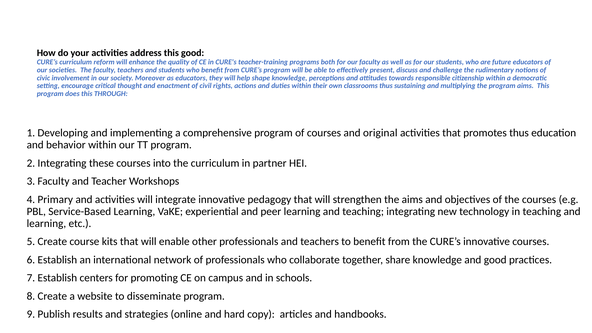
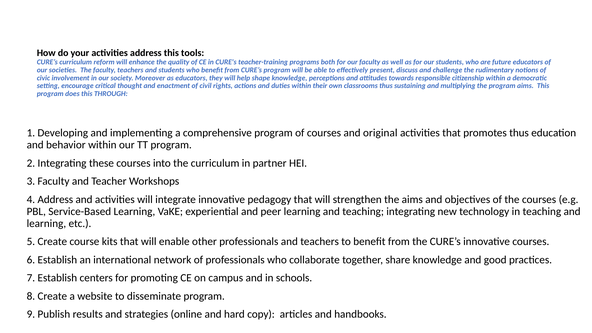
this good: good -> tools
4 Primary: Primary -> Address
